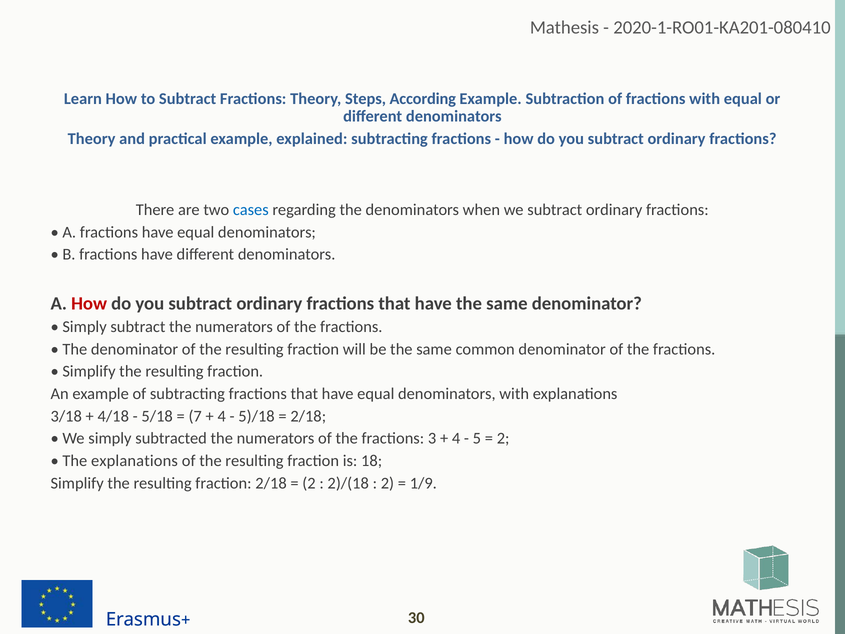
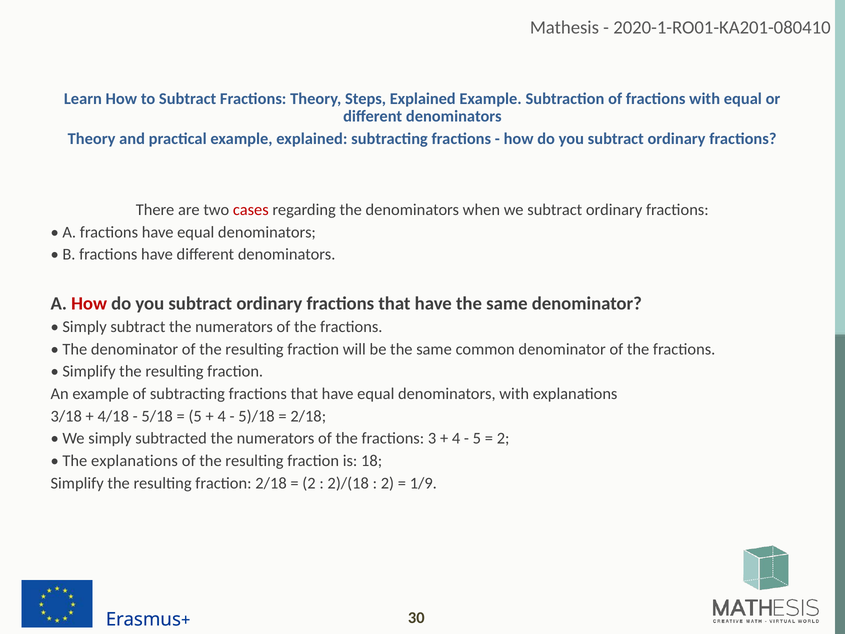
Steps According: According -> Explained
cases colour: blue -> red
7 at (195, 416): 7 -> 5
